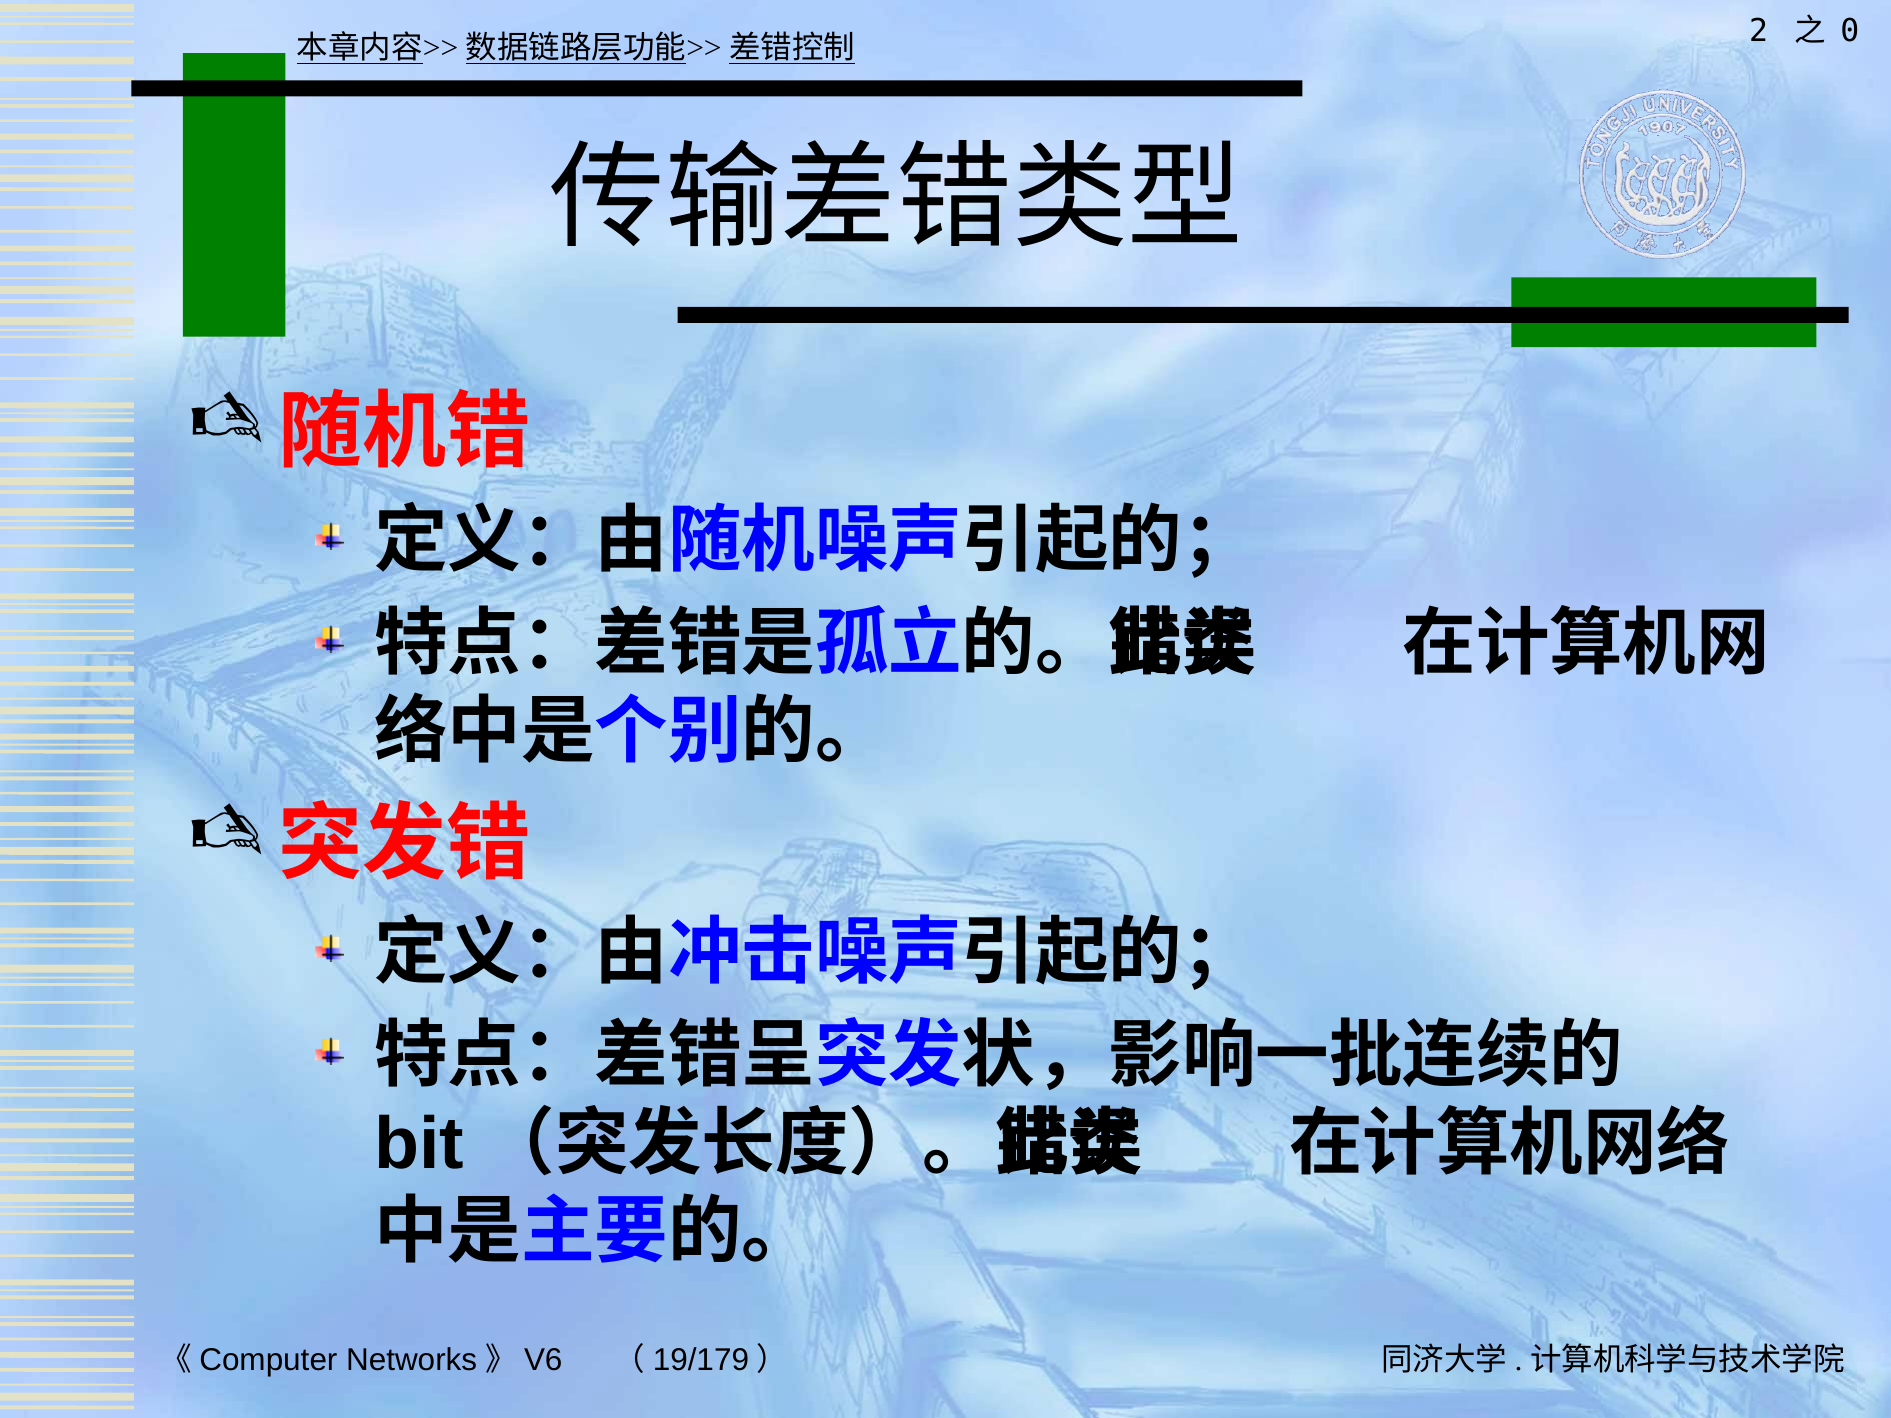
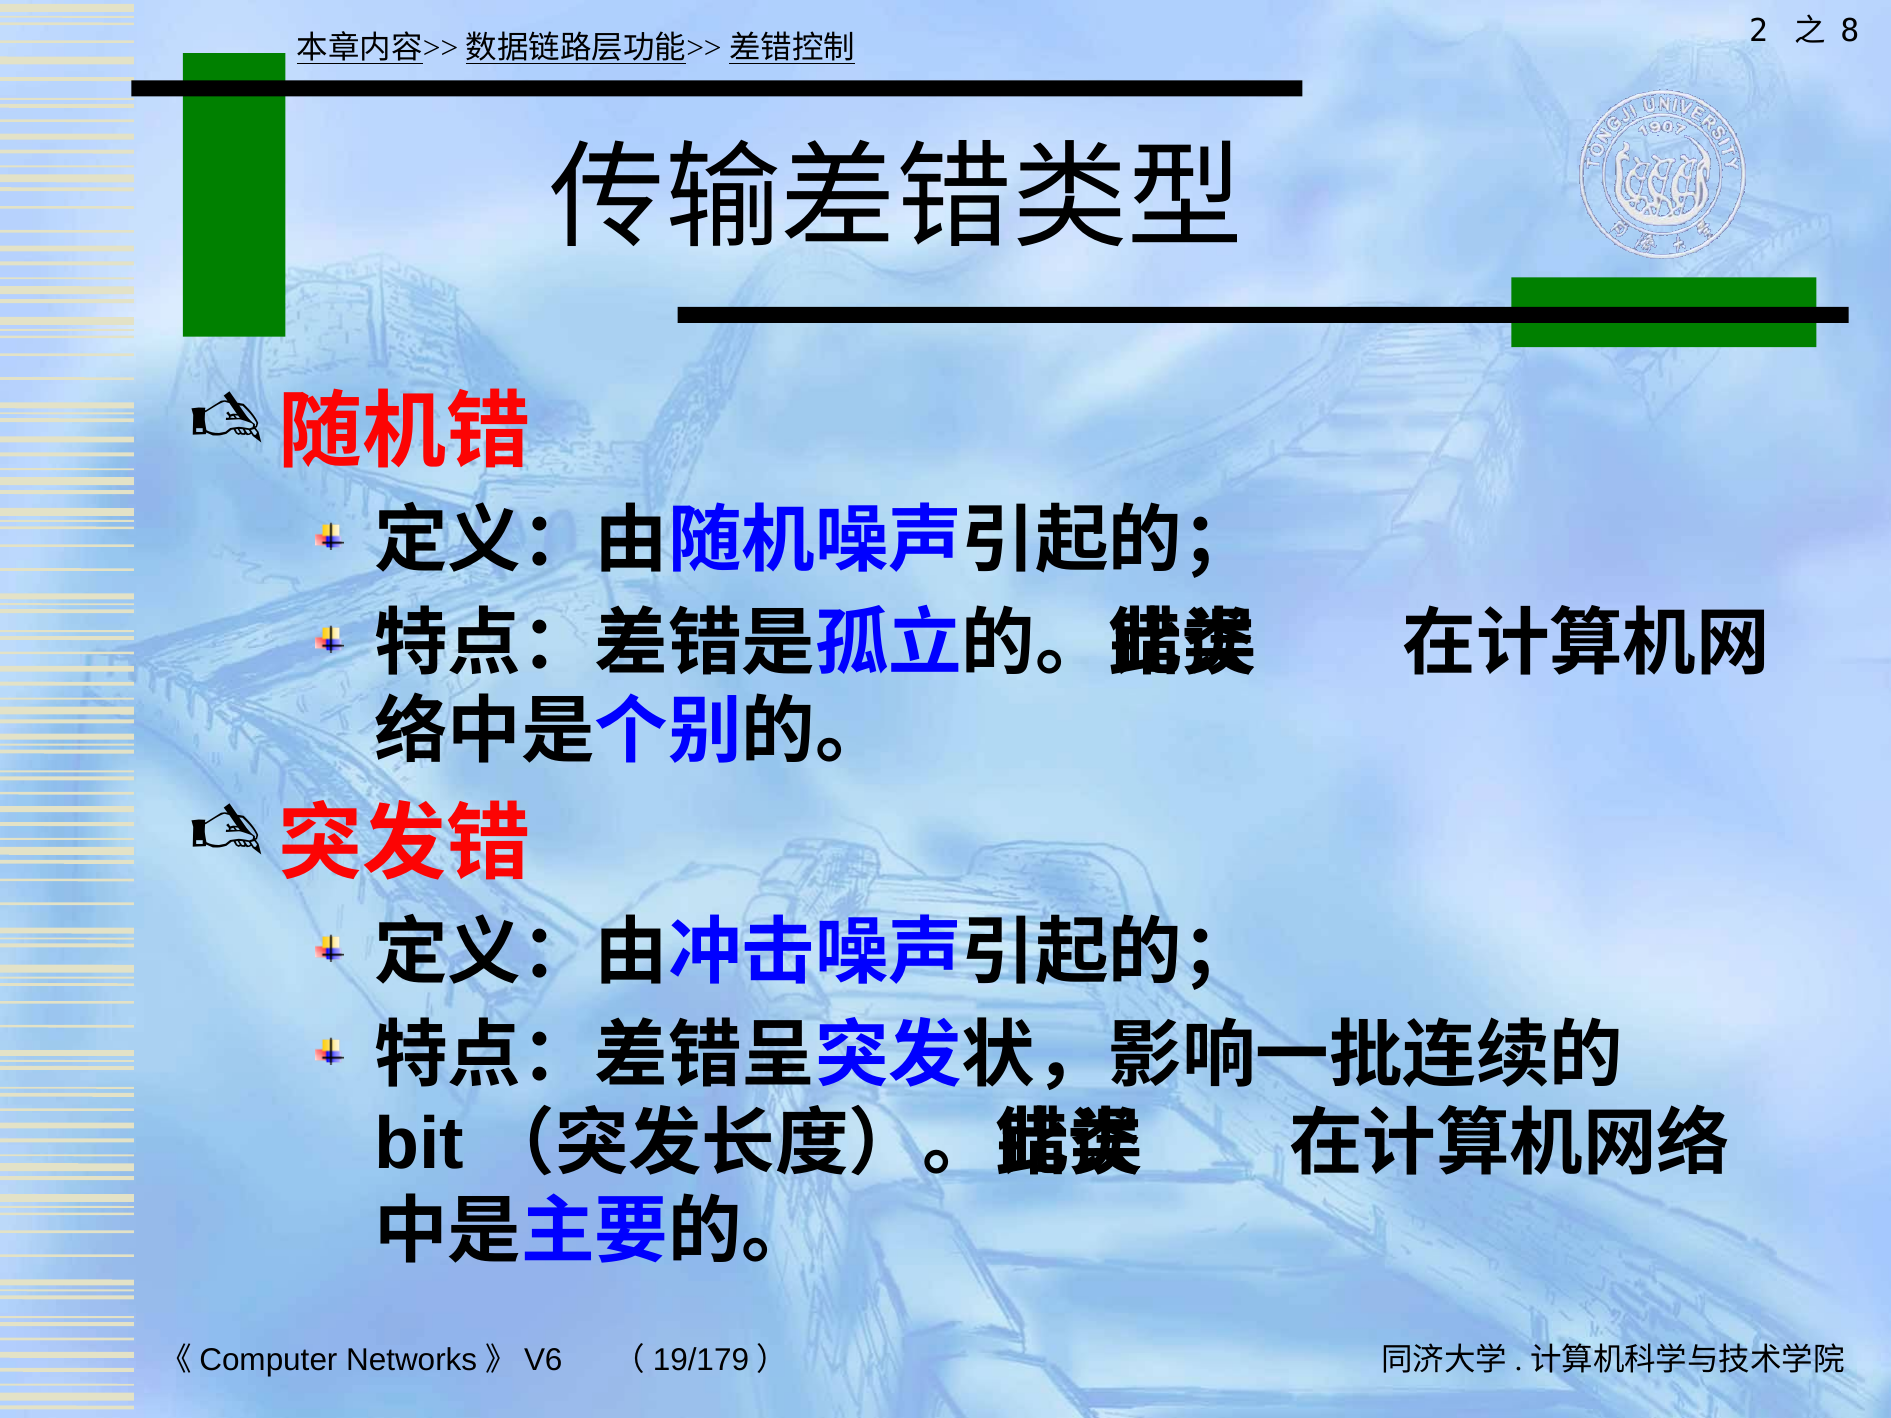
0: 0 -> 8
